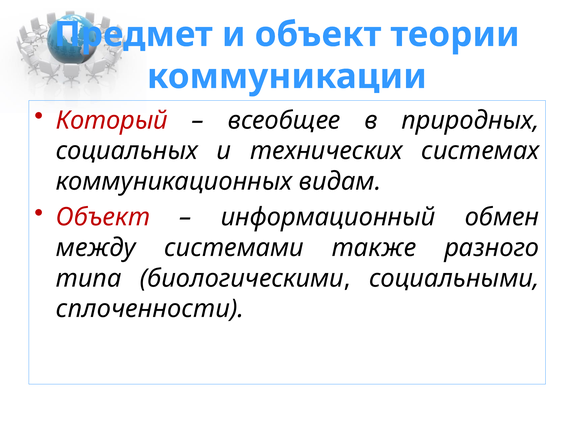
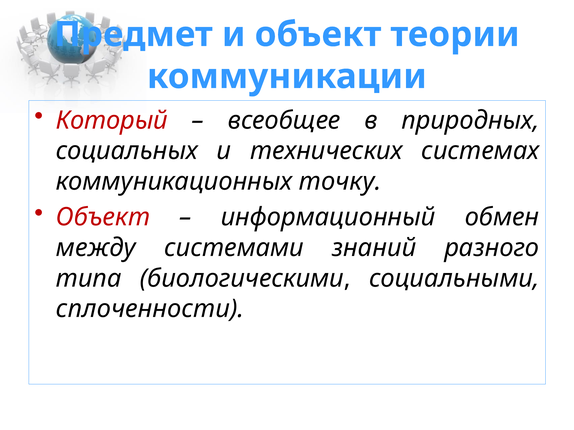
видам: видам -> точку
также: также -> знаний
